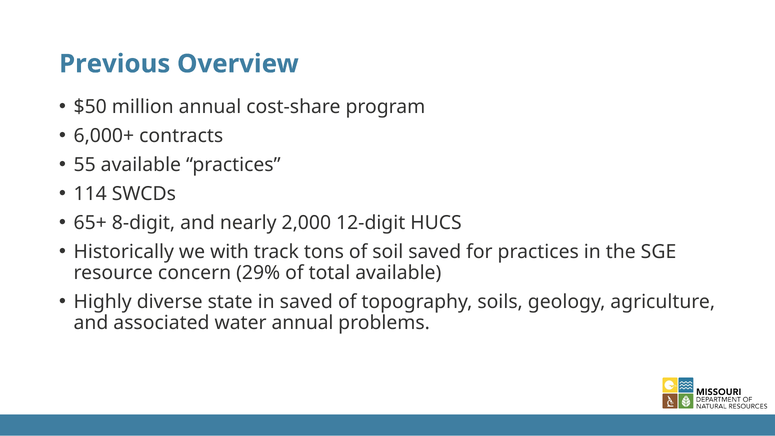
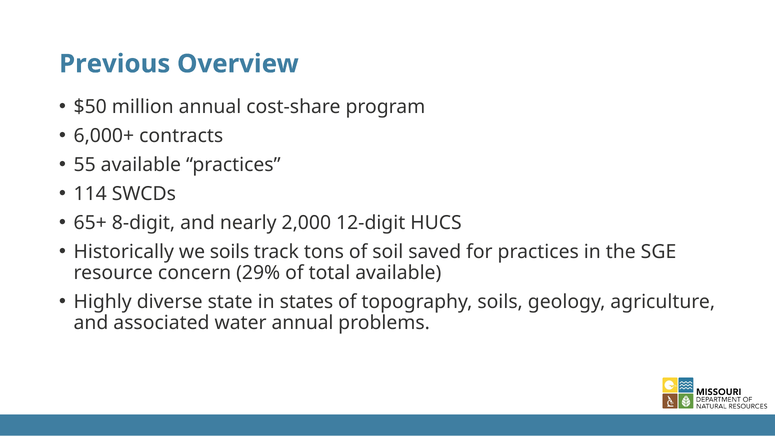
we with: with -> soils
in saved: saved -> states
